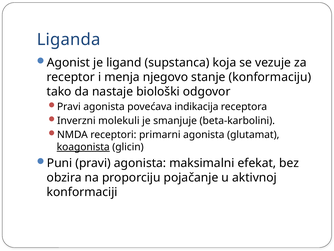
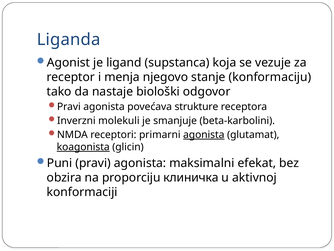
indikacija: indikacija -> strukture
agonista at (204, 134) underline: none -> present
pojačanje: pojačanje -> клиничка
